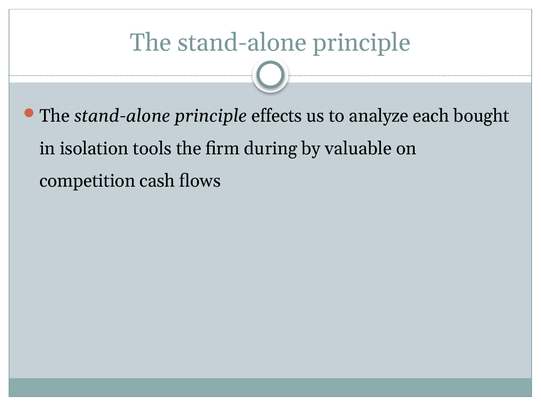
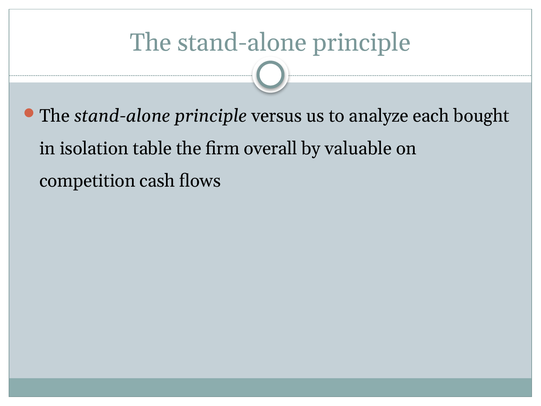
effects: effects -> versus
tools: tools -> table
during: during -> overall
